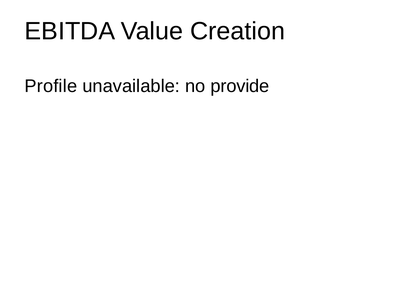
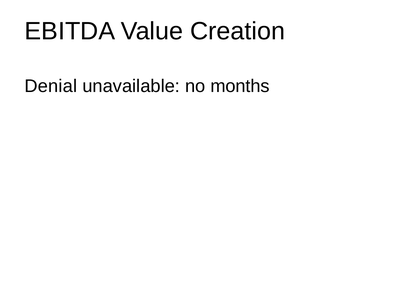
Profile: Profile -> Denial
provide: provide -> months
